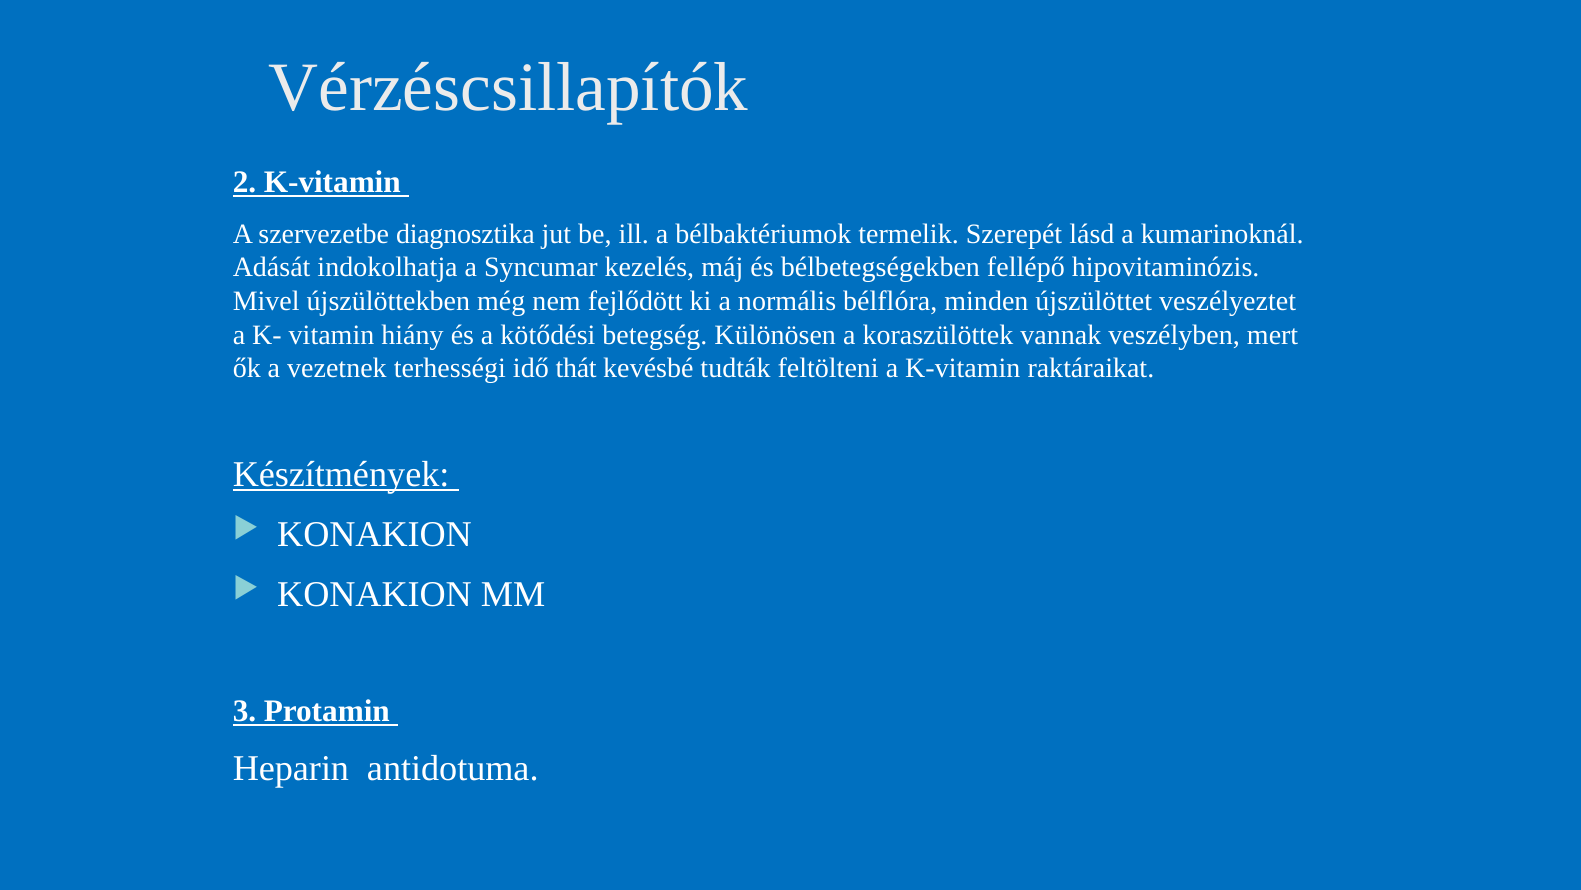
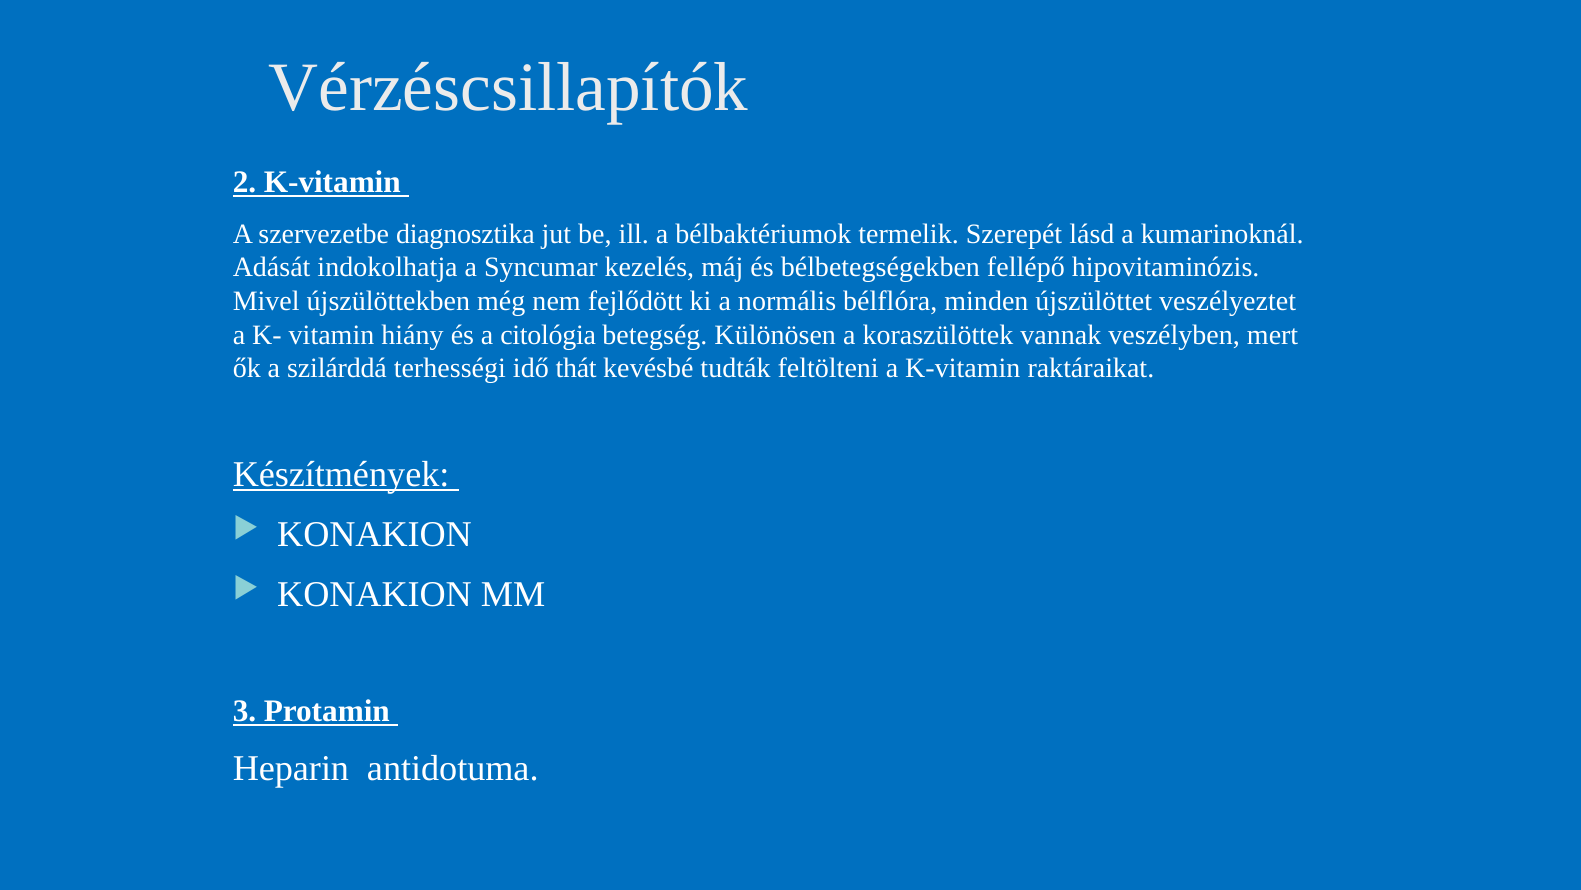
kötődési: kötődési -> citológia
vezetnek: vezetnek -> szilárddá
